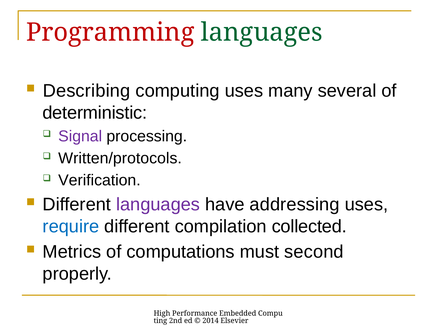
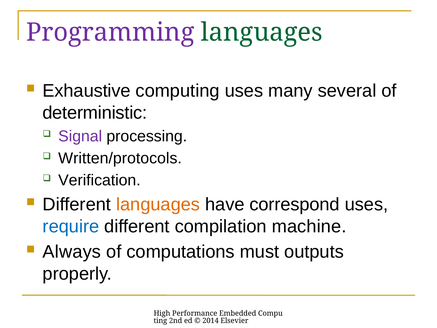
Programming colour: red -> purple
Describing: Describing -> Exhaustive
languages at (158, 204) colour: purple -> orange
addressing: addressing -> correspond
collected: collected -> machine
Metrics: Metrics -> Always
second: second -> outputs
